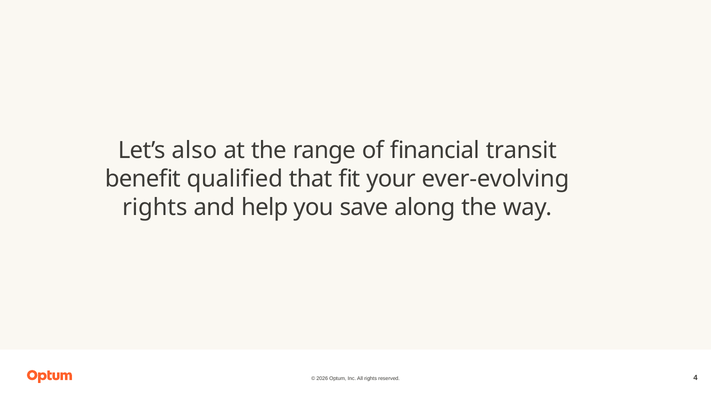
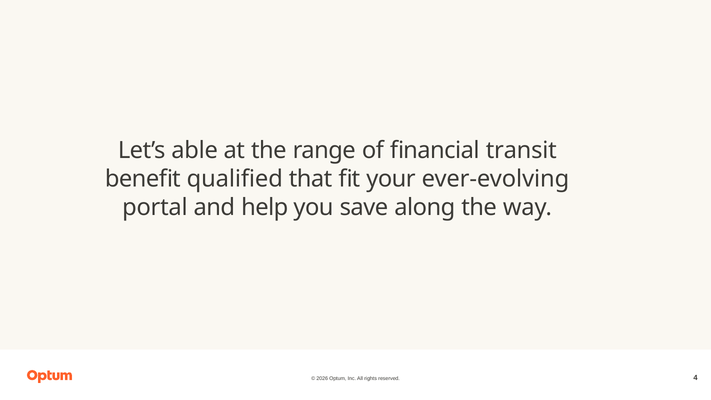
also: also -> able
rights at (155, 207): rights -> portal
